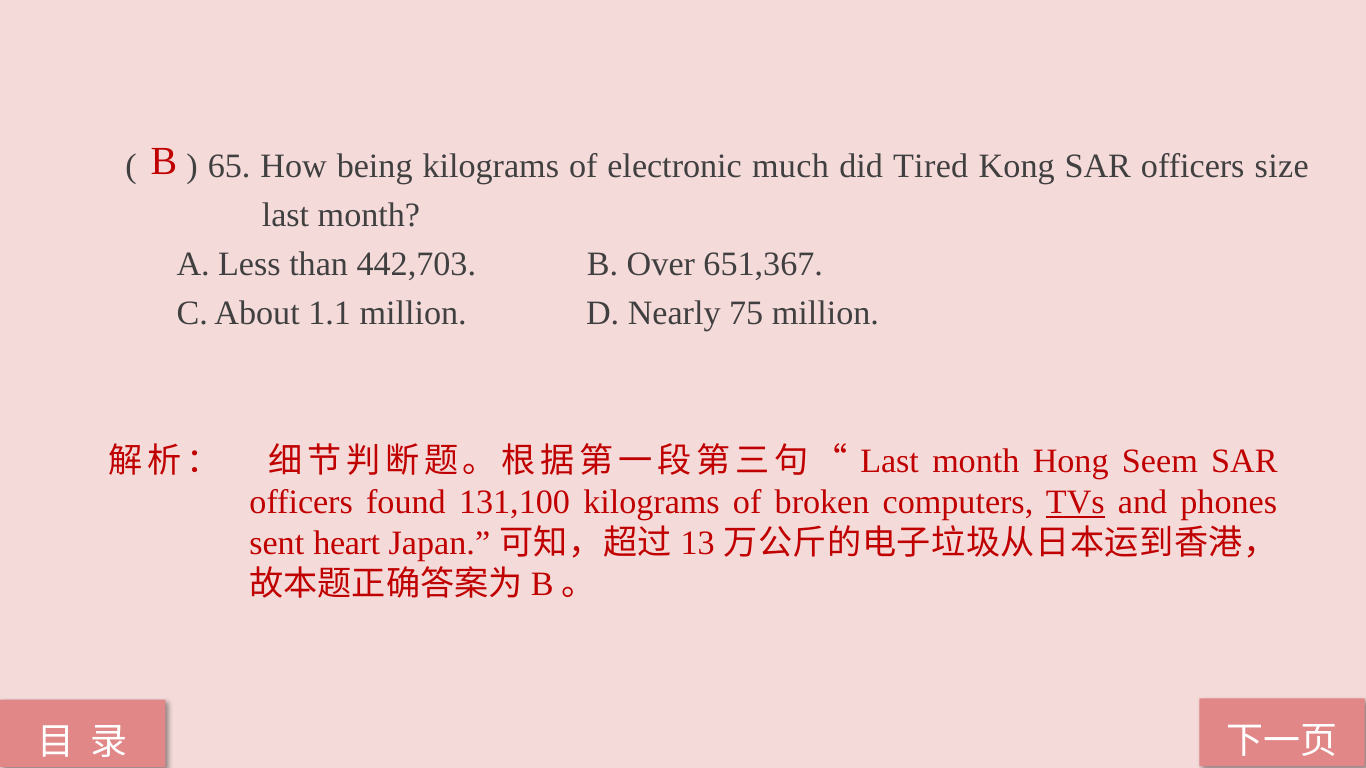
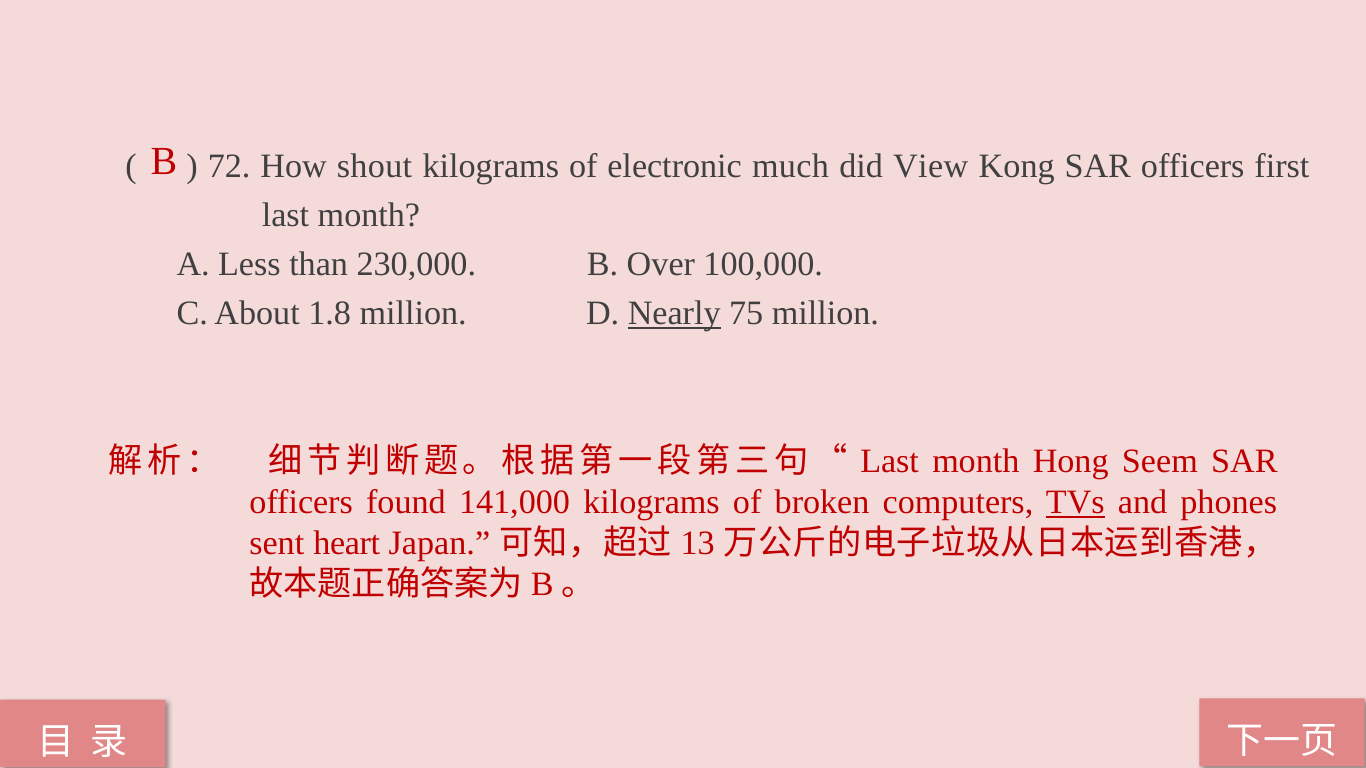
65: 65 -> 72
being: being -> shout
Tired: Tired -> View
size: size -> first
442,703: 442,703 -> 230,000
651,367: 651,367 -> 100,000
1.1: 1.1 -> 1.8
Nearly underline: none -> present
131,100: 131,100 -> 141,000
